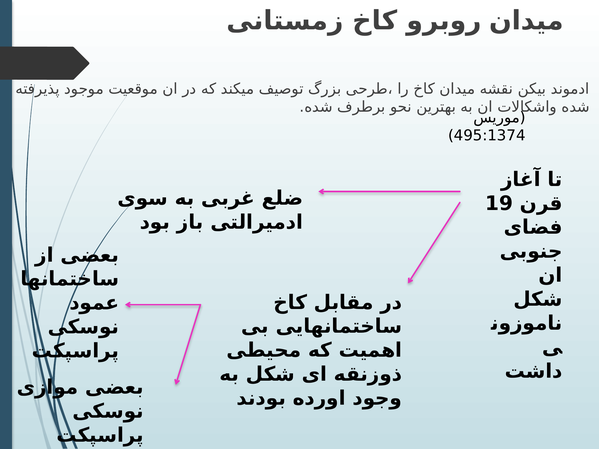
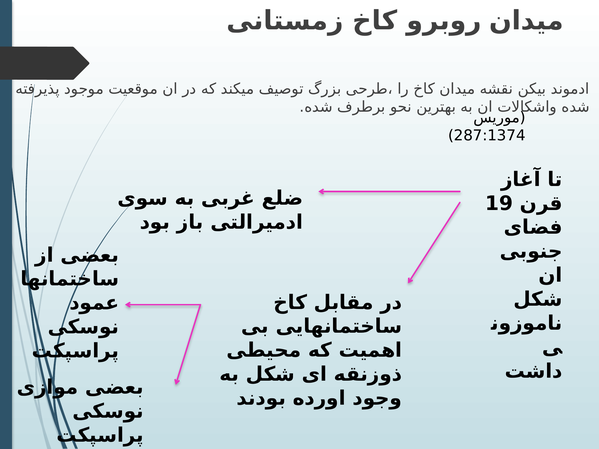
495:1374: 495:1374 -> 287:1374
